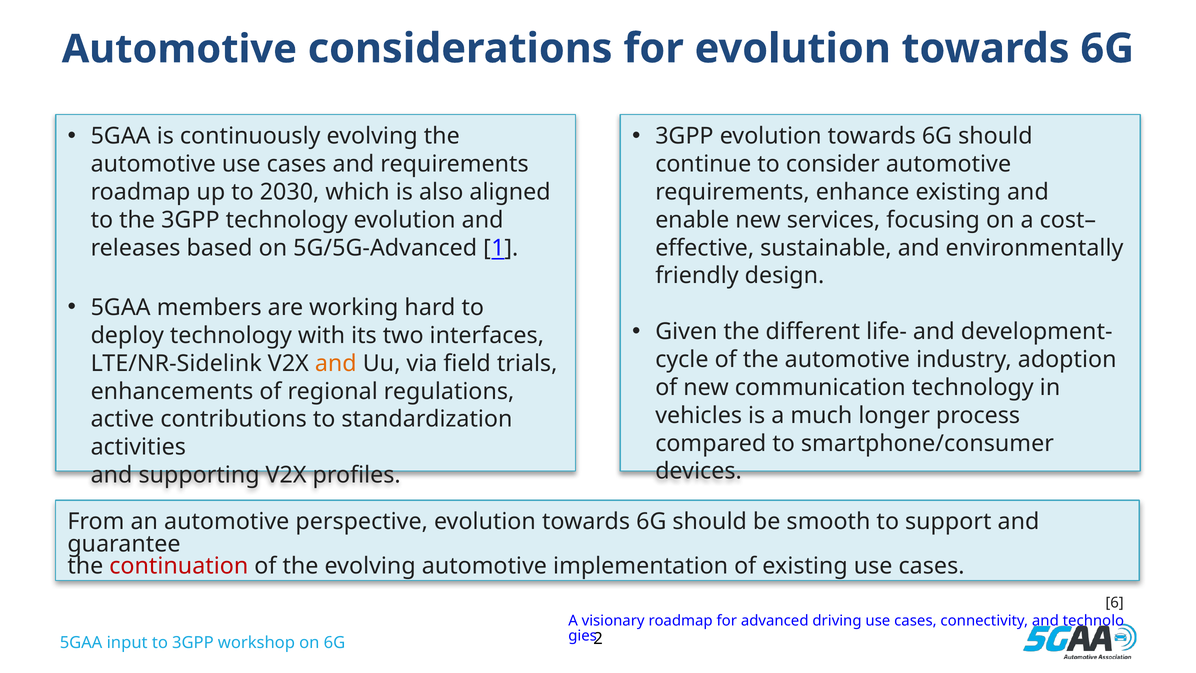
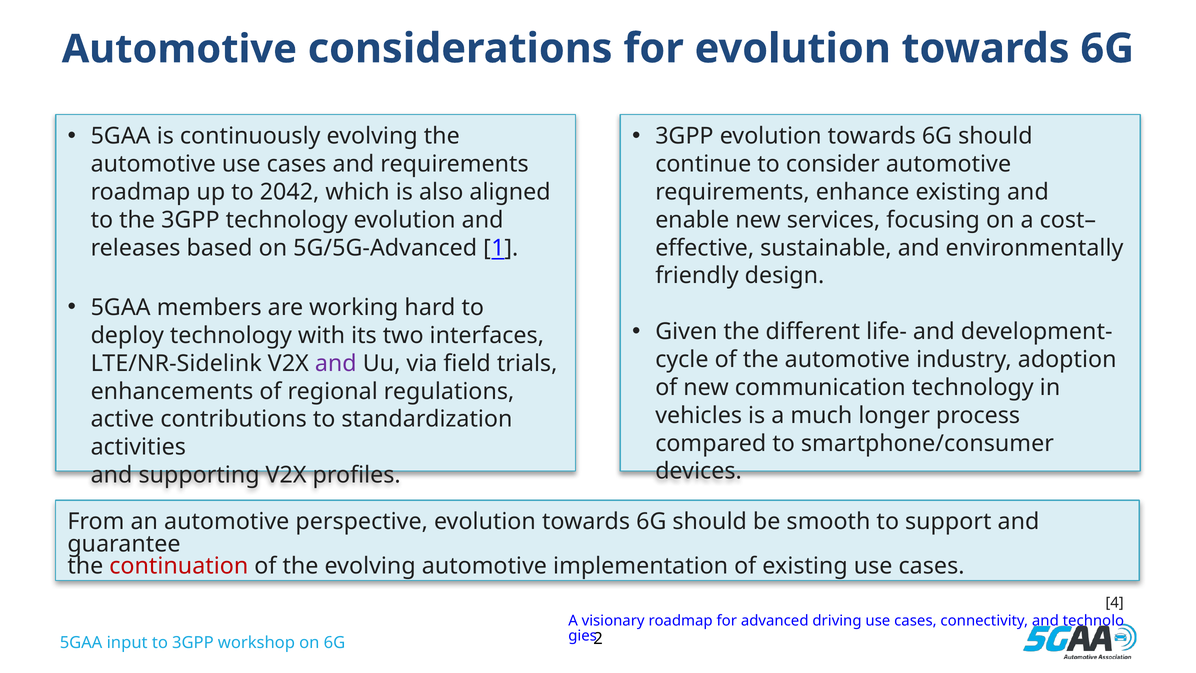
2030: 2030 -> 2042
and at (336, 363) colour: orange -> purple
6: 6 -> 4
